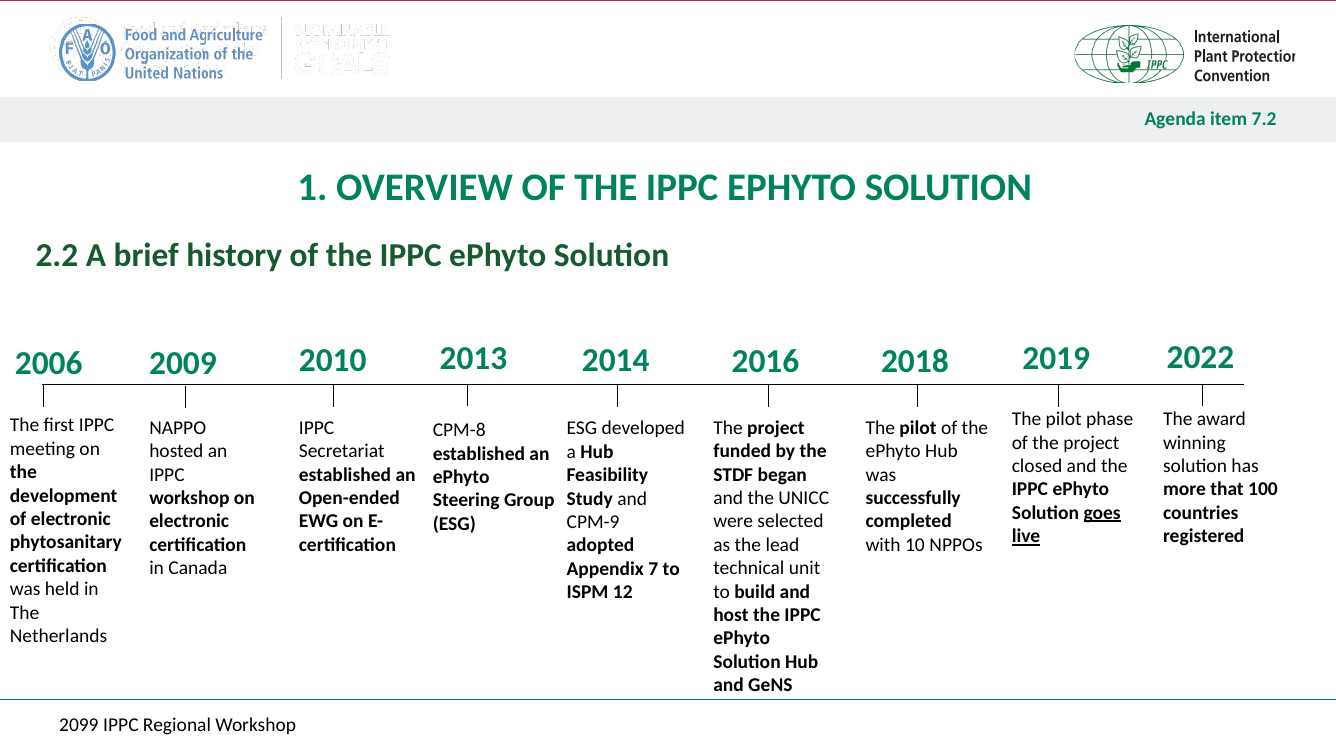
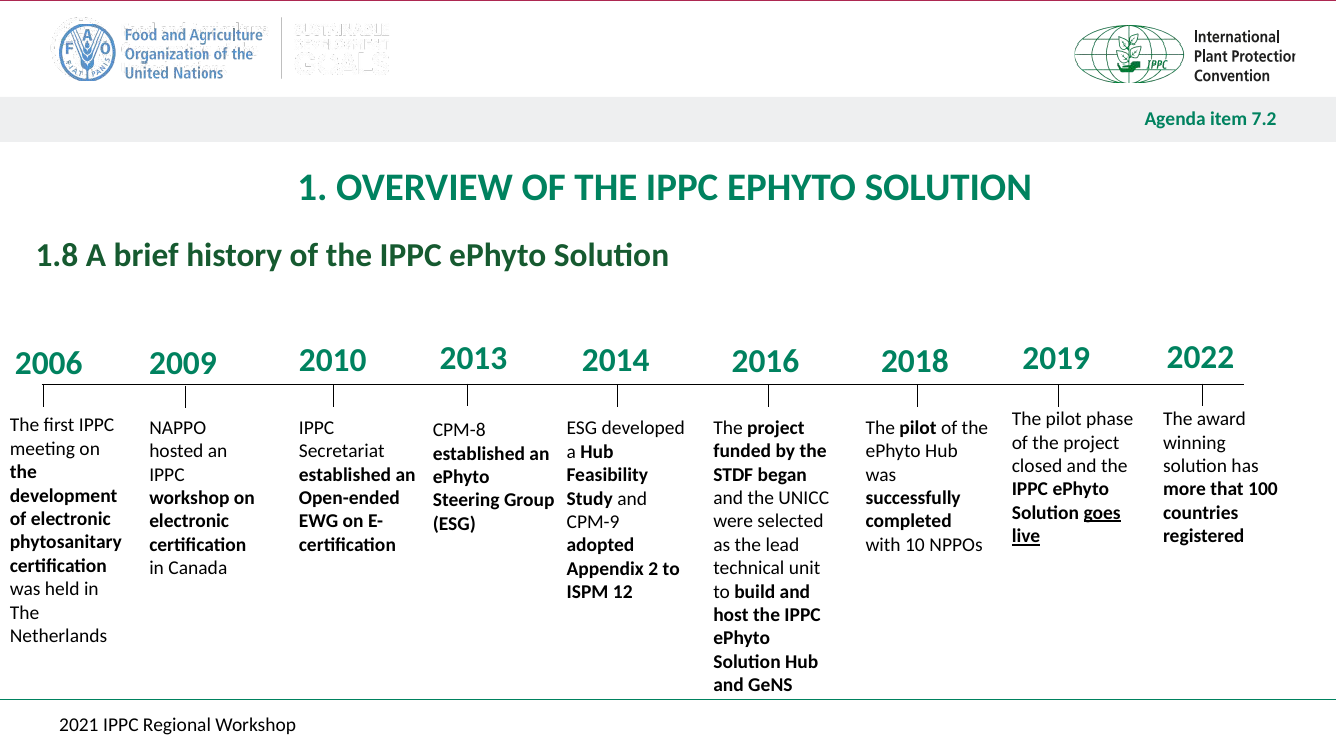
2.2: 2.2 -> 1.8
7: 7 -> 2
2099: 2099 -> 2021
